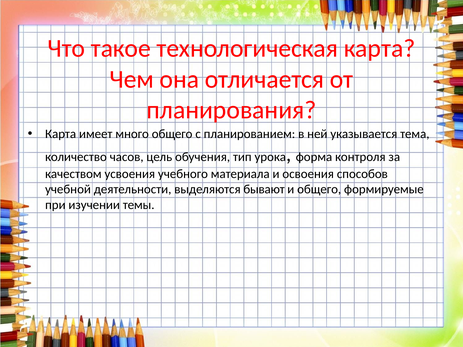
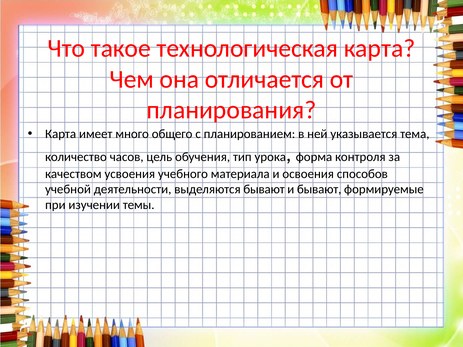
и общего: общего -> бывают
